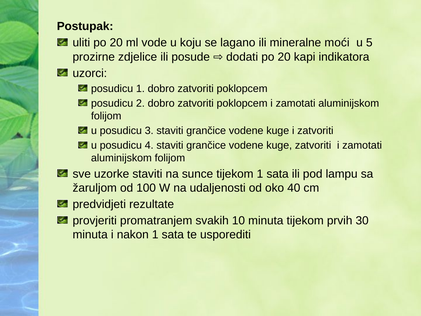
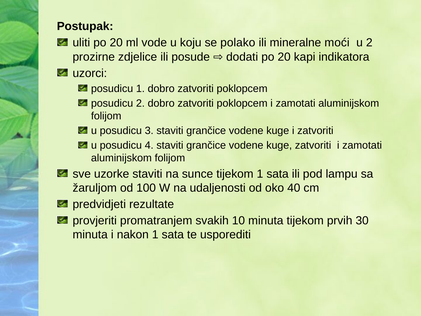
lagano: lagano -> polako
u 5: 5 -> 2
